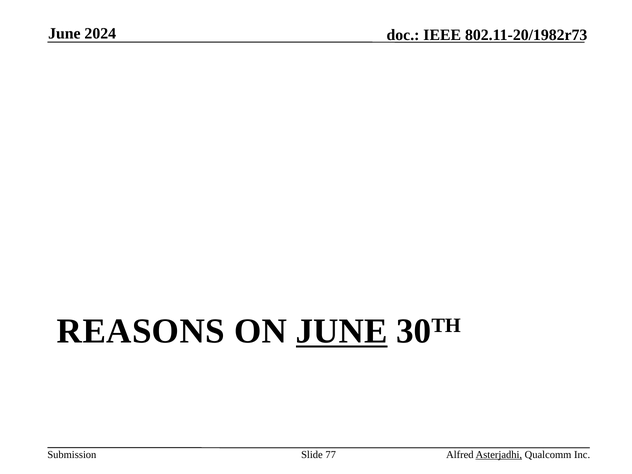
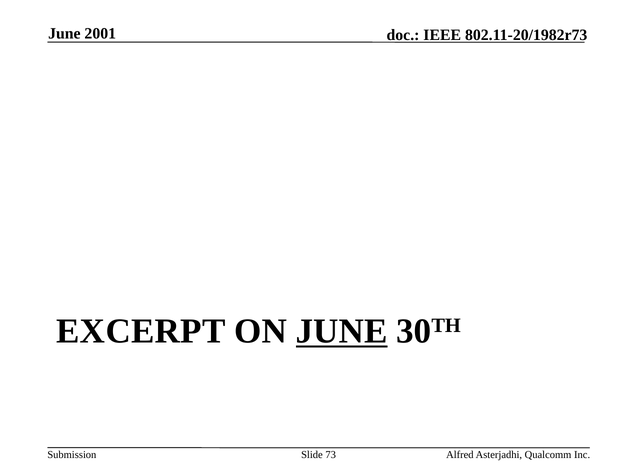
2024: 2024 -> 2001
REASONS: REASONS -> EXCERPT
77: 77 -> 73
Asterjadhi underline: present -> none
